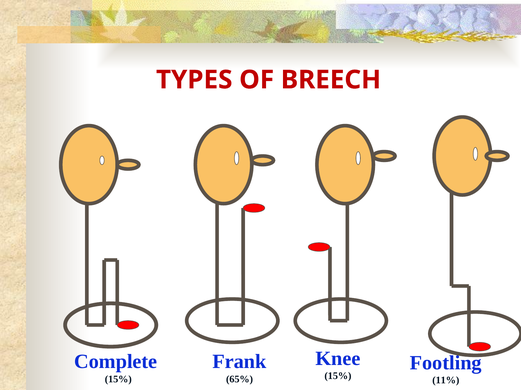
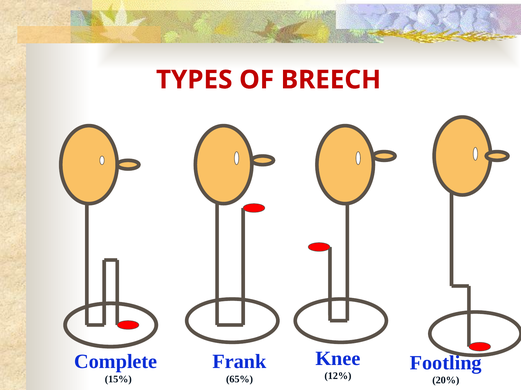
15% at (338, 377): 15% -> 12%
11%: 11% -> 20%
